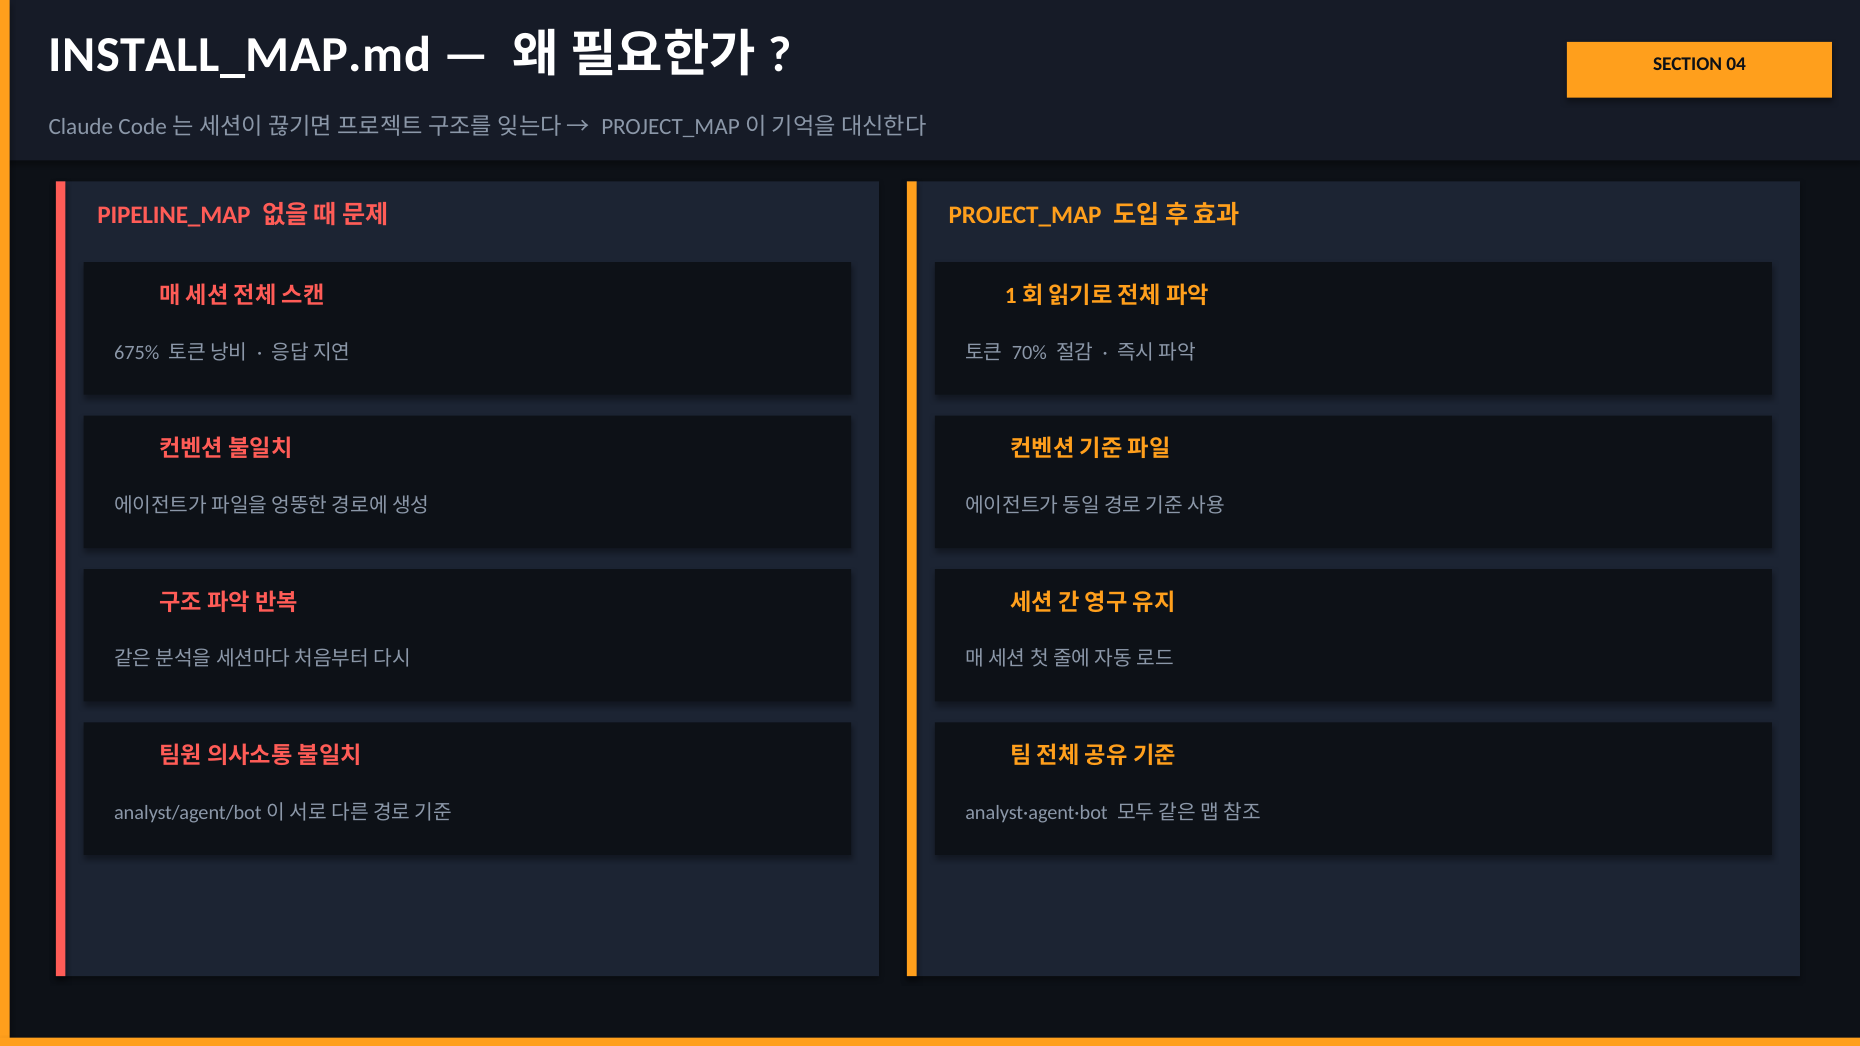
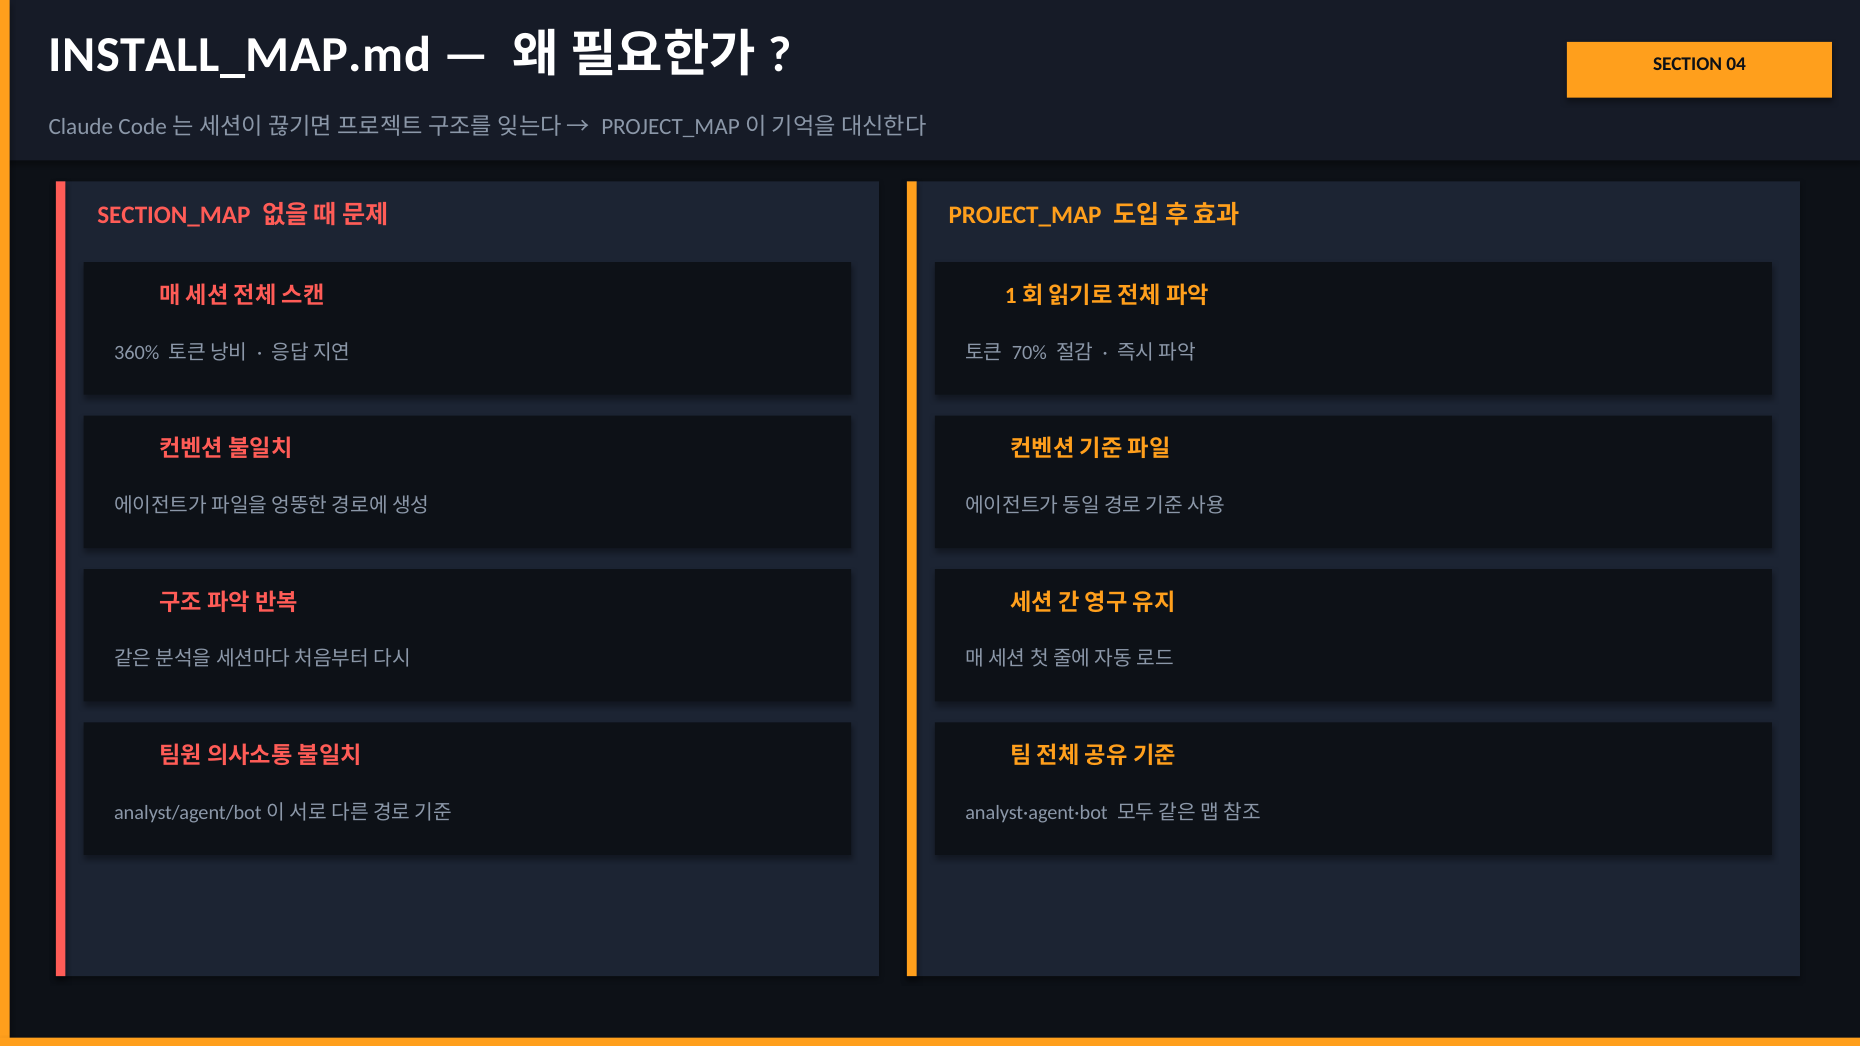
PIPELINE_MAP: PIPELINE_MAP -> SECTION_MAP
675%: 675% -> 360%
